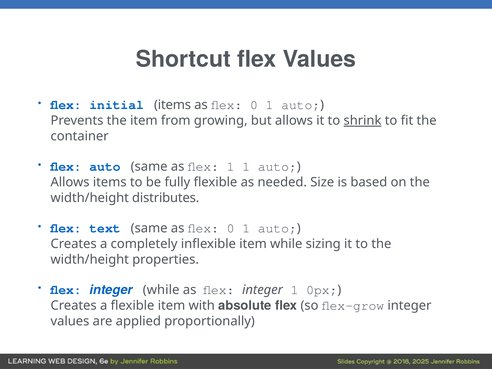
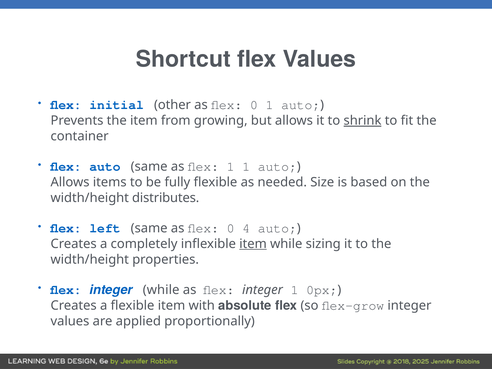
initial items: items -> other
text: text -> left
1 at (246, 228): 1 -> 4
item at (253, 244) underline: none -> present
